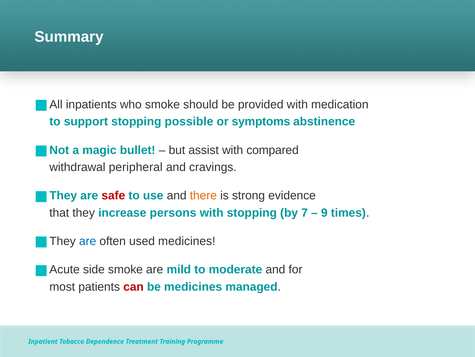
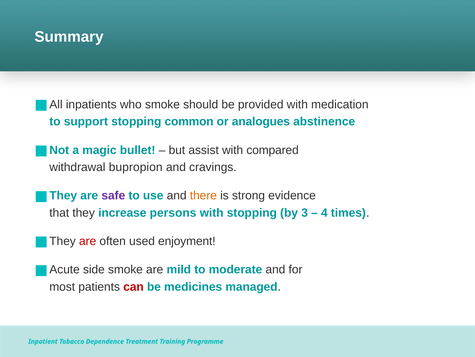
possible: possible -> common
symptoms: symptoms -> analogues
peripheral: peripheral -> bupropion
safe colour: red -> purple
7: 7 -> 3
9: 9 -> 4
are at (88, 241) colour: blue -> red
used medicines: medicines -> enjoyment
